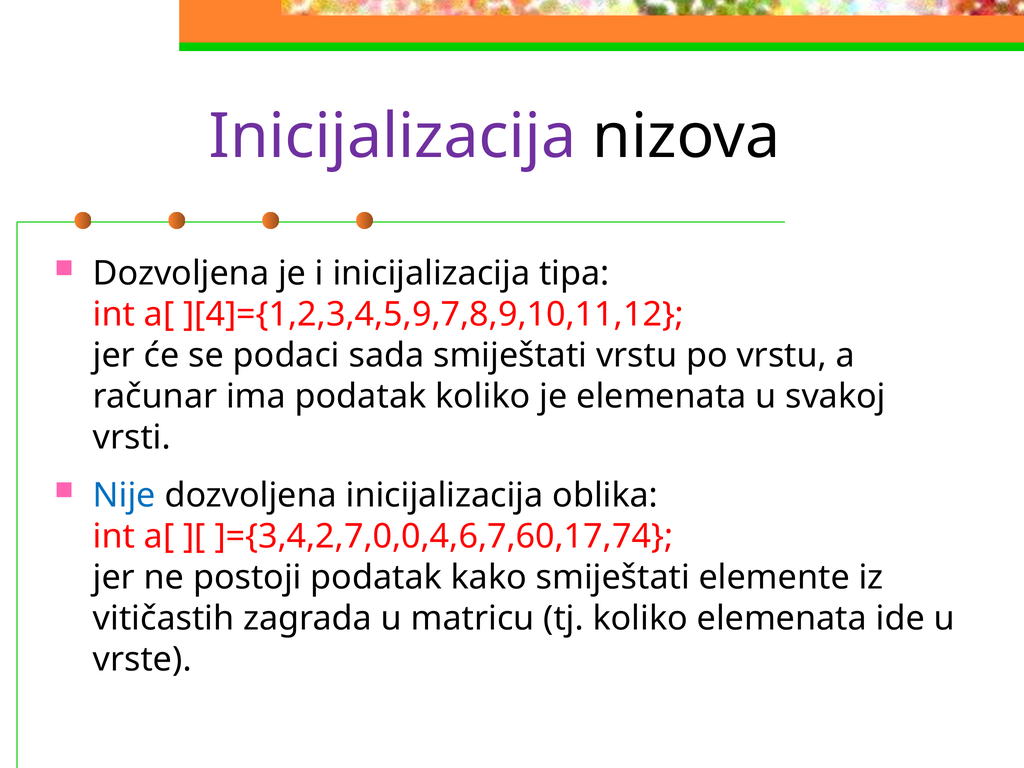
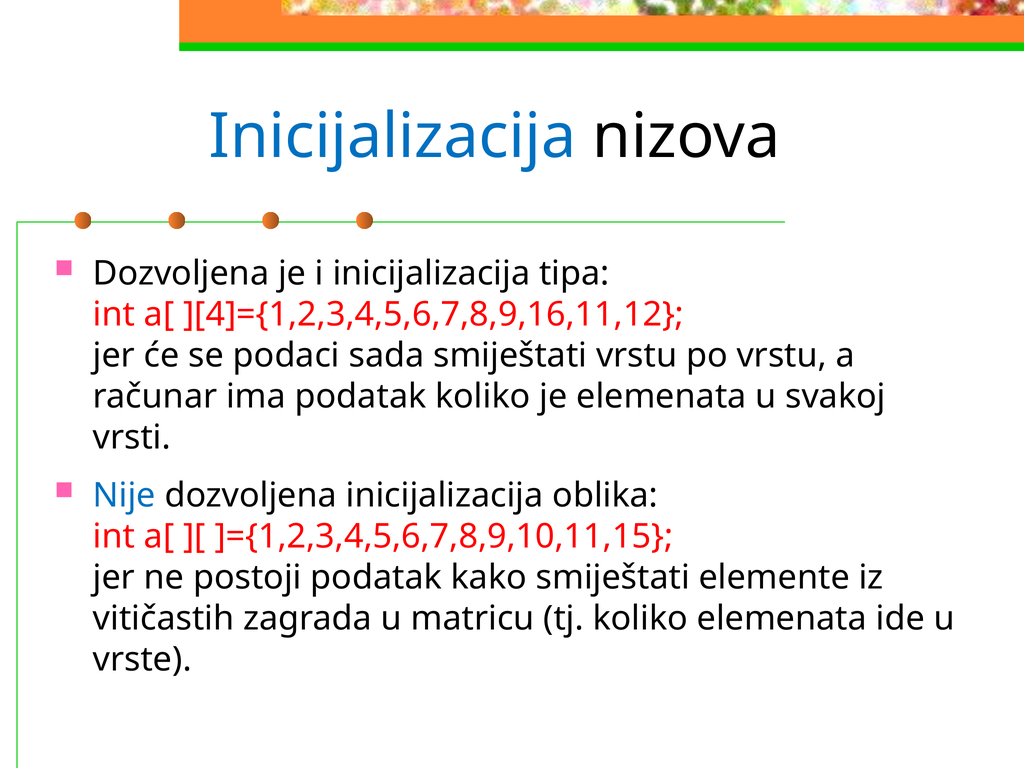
Inicijalizacija at (393, 137) colour: purple -> blue
][4]={1,2,3,4,5,9,7,8,9,10,11,12: ][4]={1,2,3,4,5,9,7,8,9,10,11,12 -> ][4]={1,2,3,4,5,6,7,8,9,16,11,12
]={3,4,2,7,0,0,4,6,7,60,17,74: ]={3,4,2,7,0,0,4,6,7,60,17,74 -> ]={1,2,3,4,5,6,7,8,9,10,11,15
